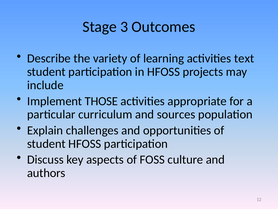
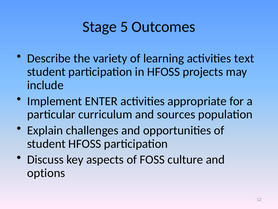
3: 3 -> 5
THOSE: THOSE -> ENTER
authors: authors -> options
